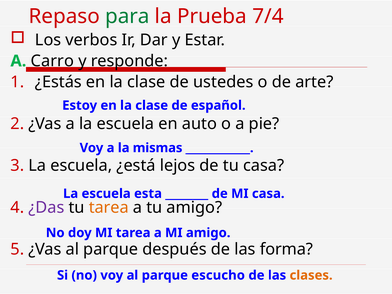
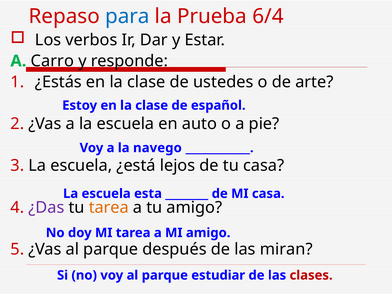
para colour: green -> blue
7/4: 7/4 -> 6/4
mismas: mismas -> navego
forma: forma -> miran
escucho: escucho -> estudiar
clases colour: orange -> red
